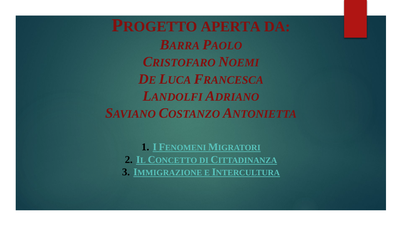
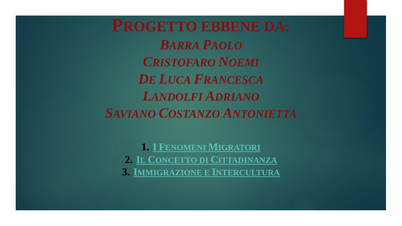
APERTA: APERTA -> EBBENE
